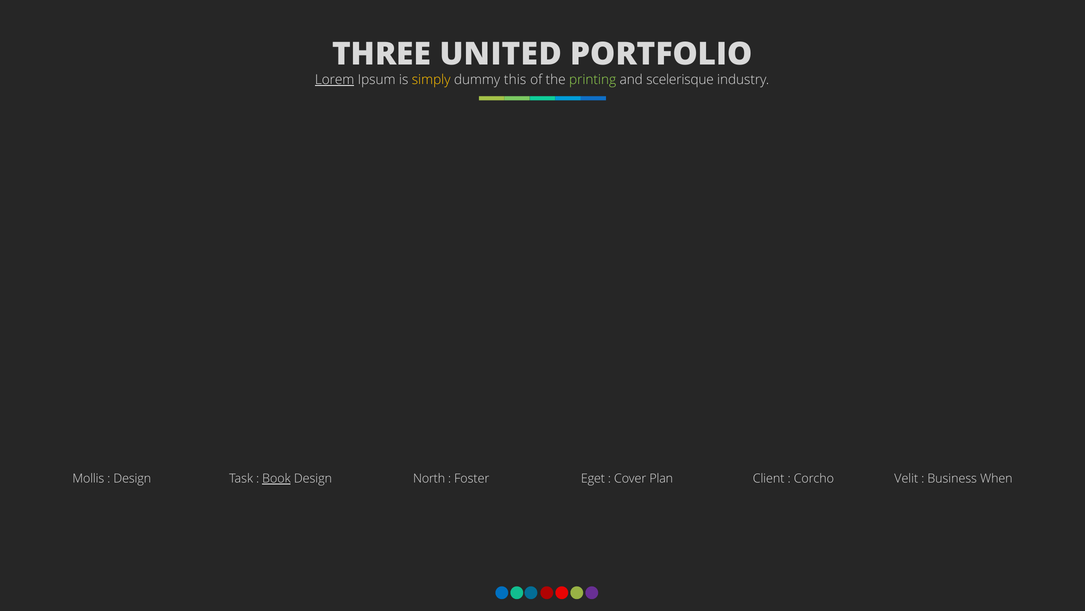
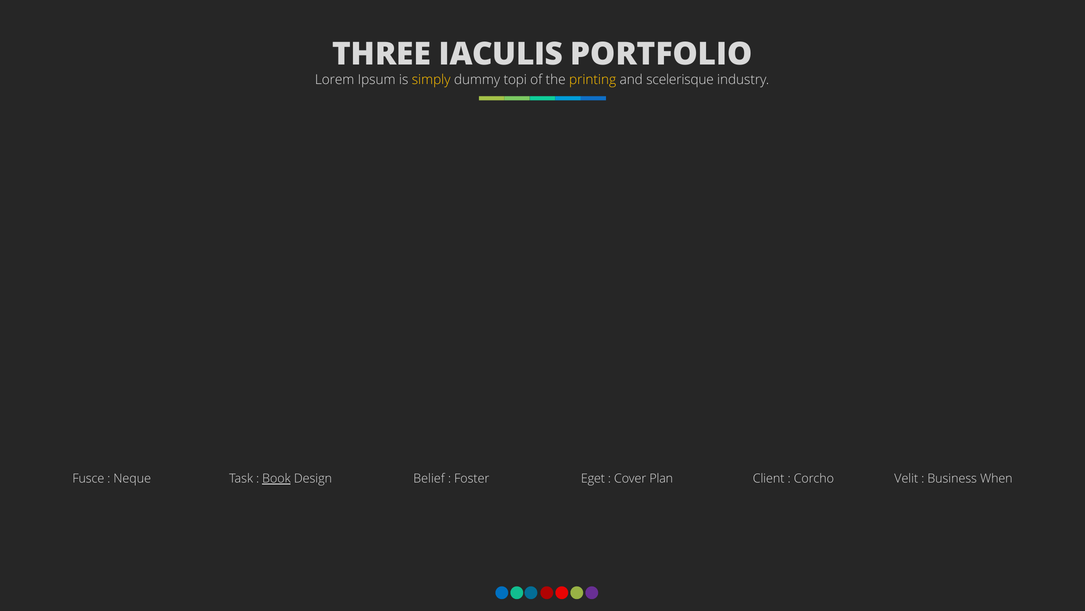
UNITED: UNITED -> IACULIS
Lorem underline: present -> none
this: this -> topi
printing colour: light green -> yellow
Mollis: Mollis -> Fusce
Design at (132, 478): Design -> Neque
North: North -> Belief
